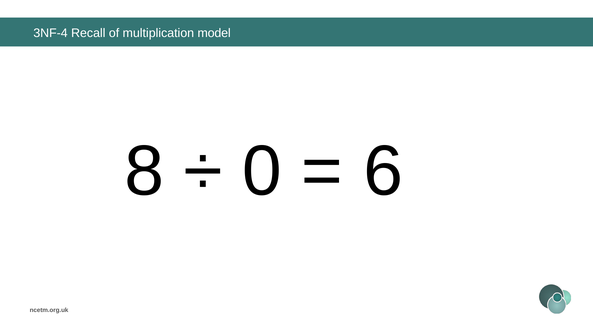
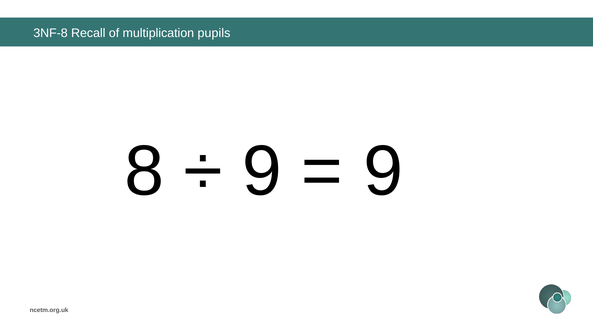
3NF-4: 3NF-4 -> 3NF-8
model: model -> pupils
0 at (262, 171): 0 -> 9
6 at (383, 171): 6 -> 9
